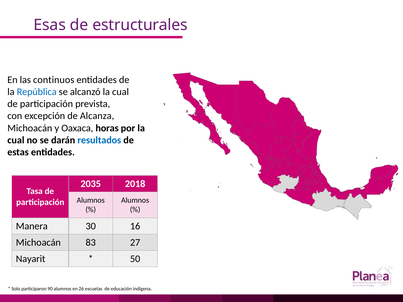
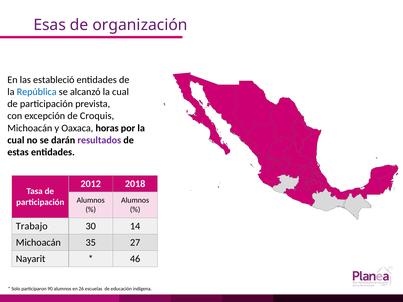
estructurales: estructurales -> organización
continuos: continuos -> estableció
Alcanza: Alcanza -> Croquis
resultados colour: blue -> purple
2035: 2035 -> 2012
Manera: Manera -> Trabajo
16: 16 -> 14
83: 83 -> 35
50: 50 -> 46
